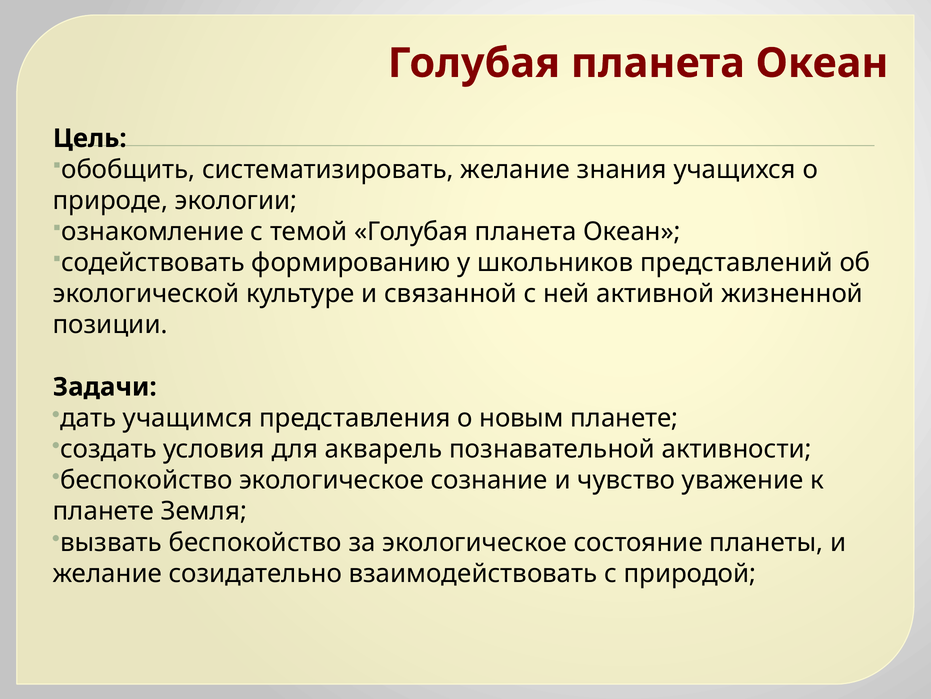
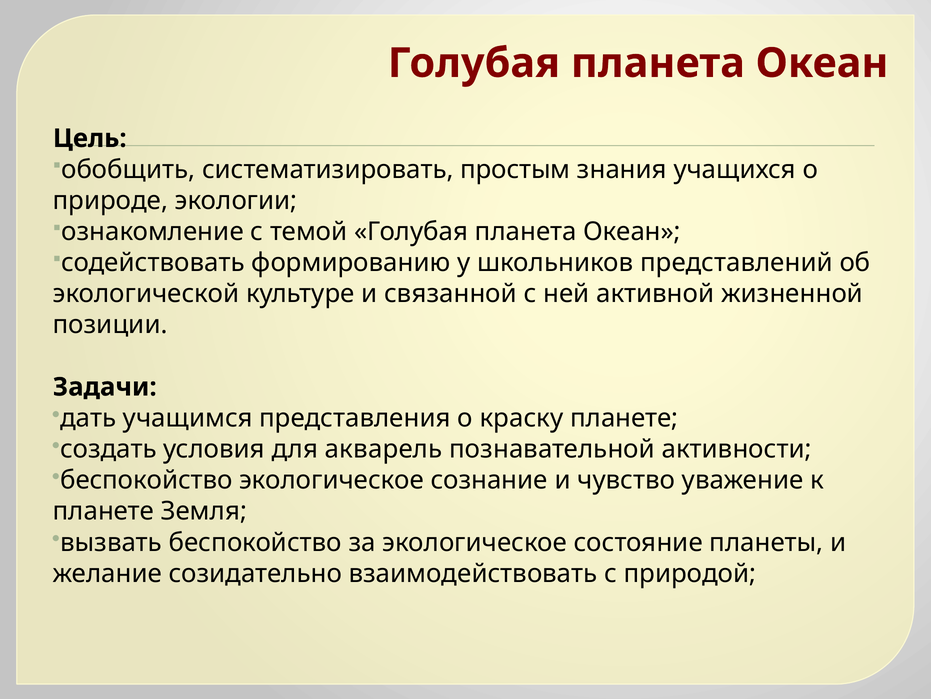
систематизировать желание: желание -> простым
новым: новым -> краску
